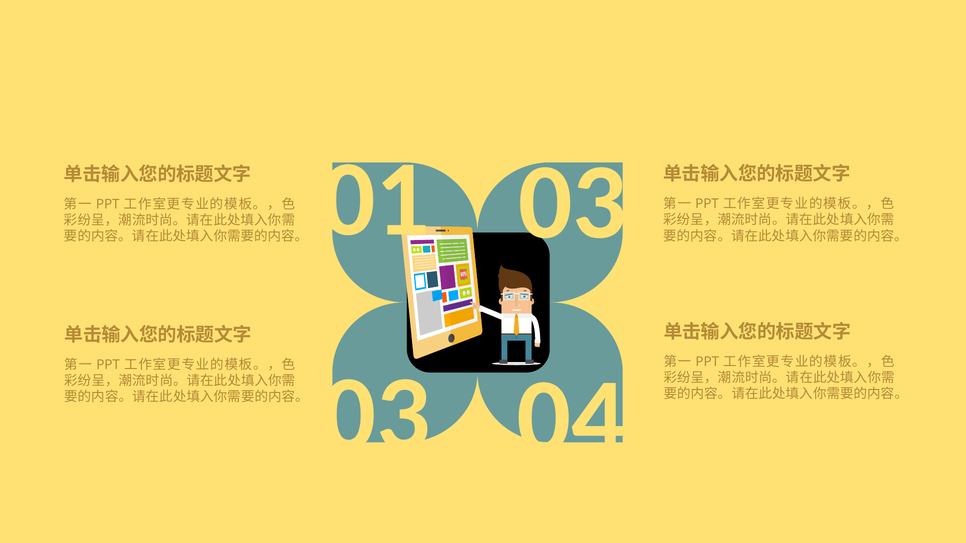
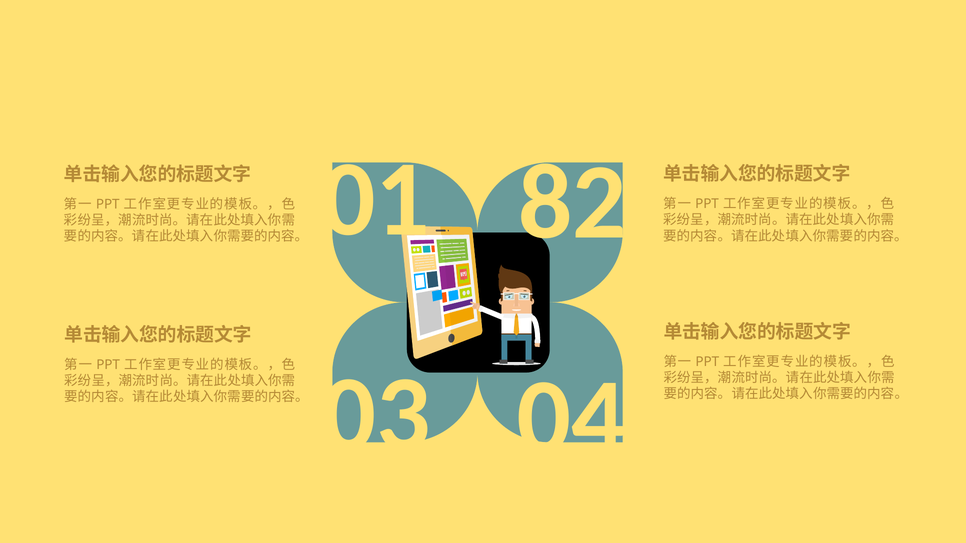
01 03: 03 -> 82
